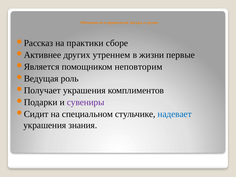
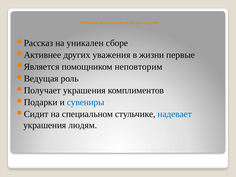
практики: практики -> уникален
утреннем: утреннем -> уважения
сувениры colour: purple -> blue
знания: знания -> людям
